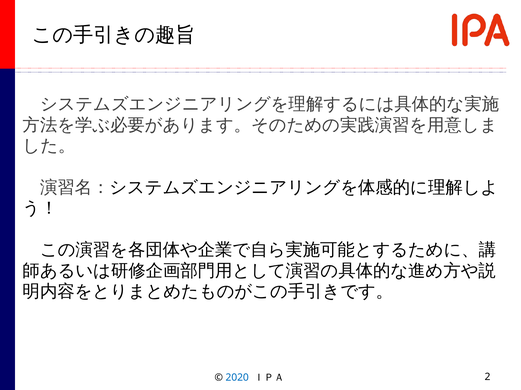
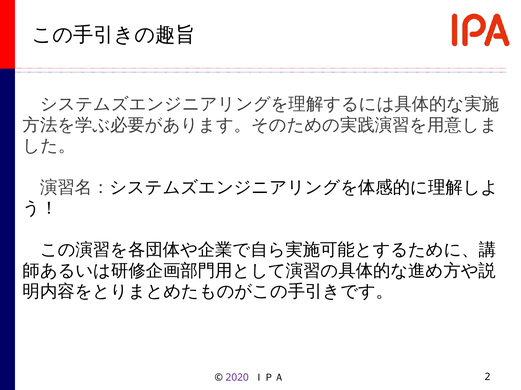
2020 colour: blue -> purple
